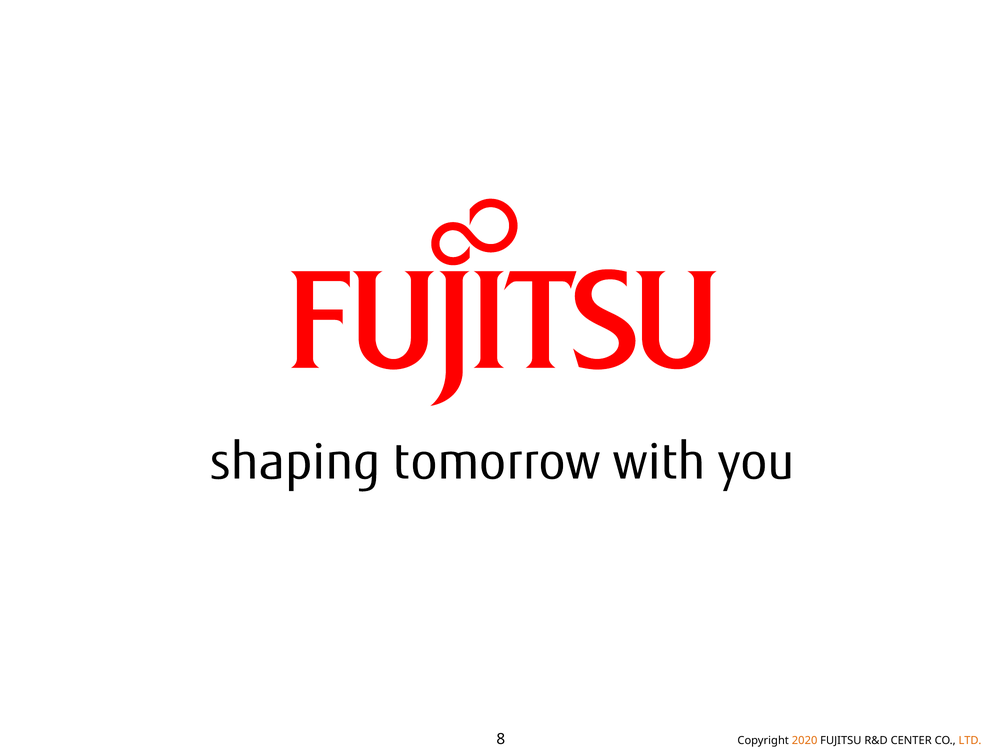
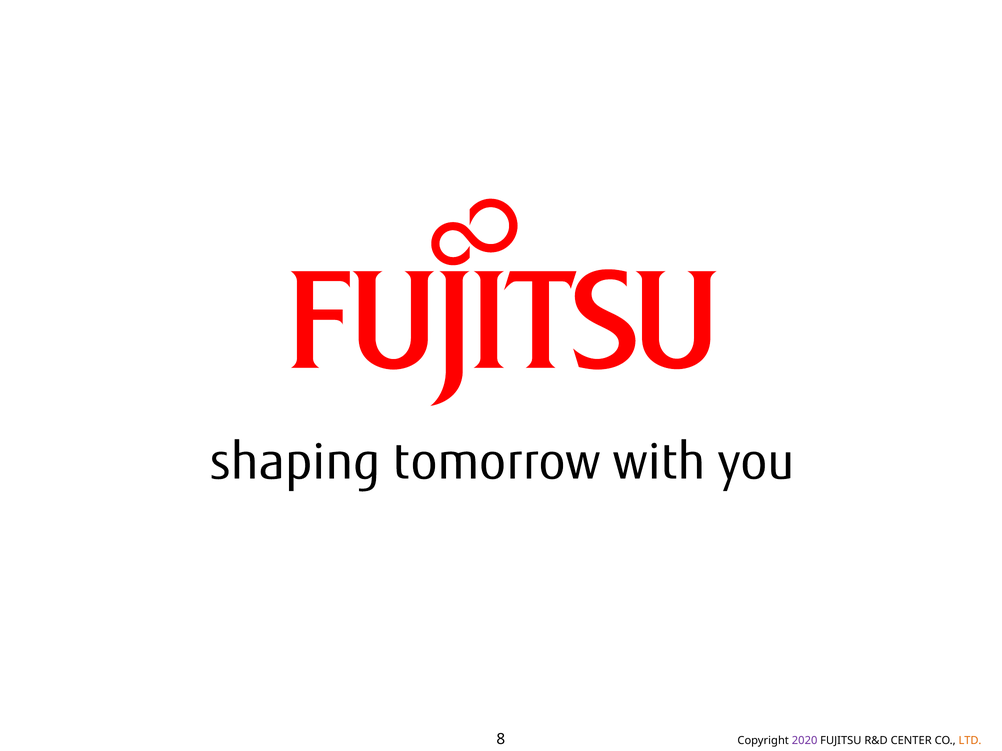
2020 colour: orange -> purple
